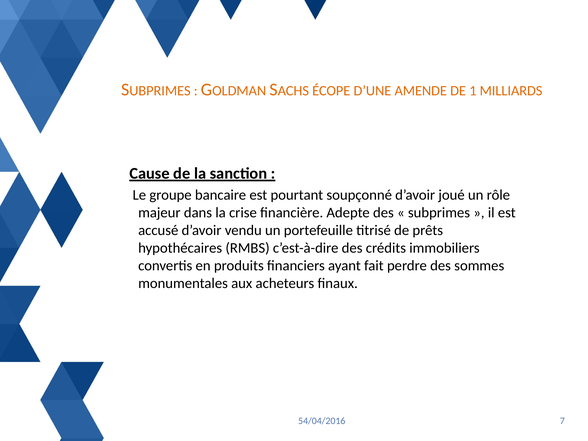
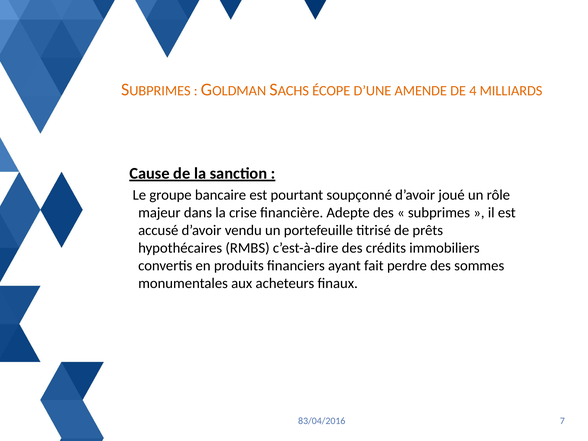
1: 1 -> 4
54/04/2016: 54/04/2016 -> 83/04/2016
